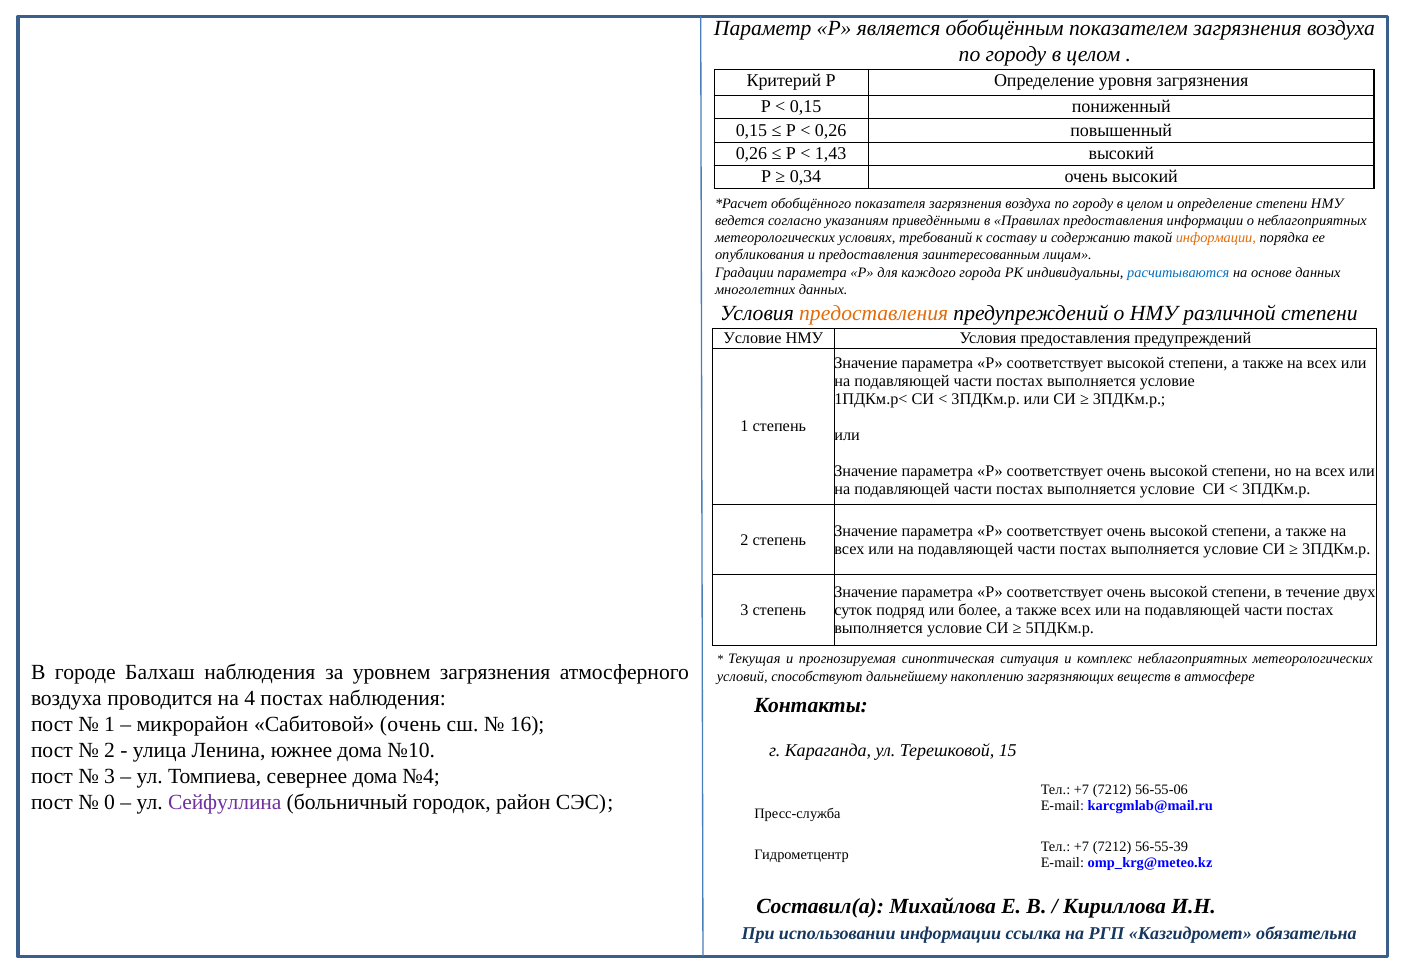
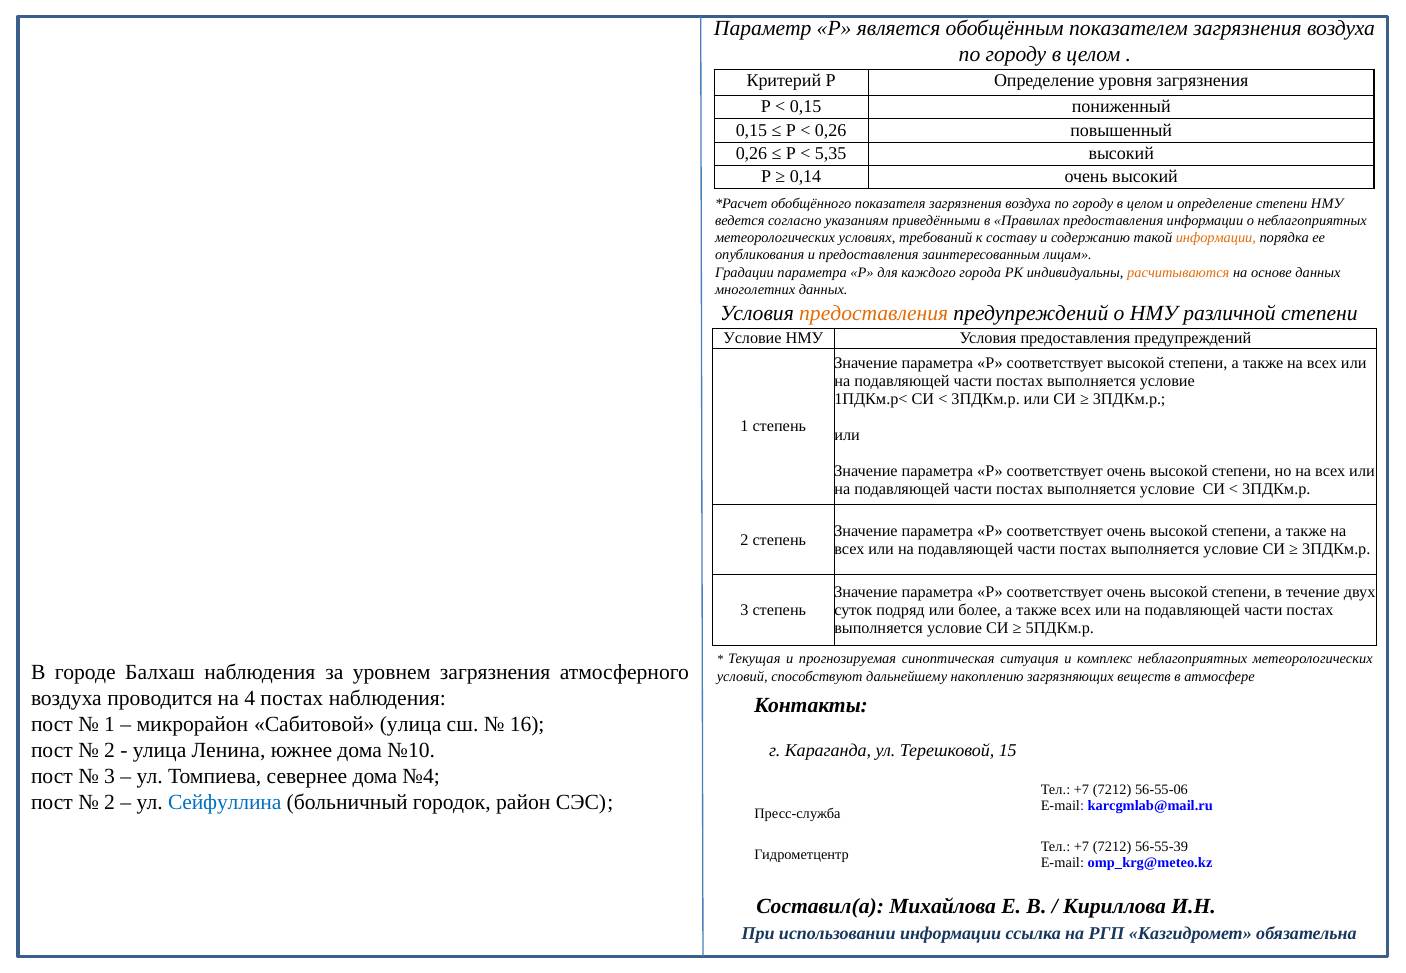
1,43: 1,43 -> 5,35
0,34: 0,34 -> 0,14
расчитываются colour: blue -> orange
Сабитовой очень: очень -> улица
0 at (110, 803): 0 -> 2
Сейфуллина colour: purple -> blue
